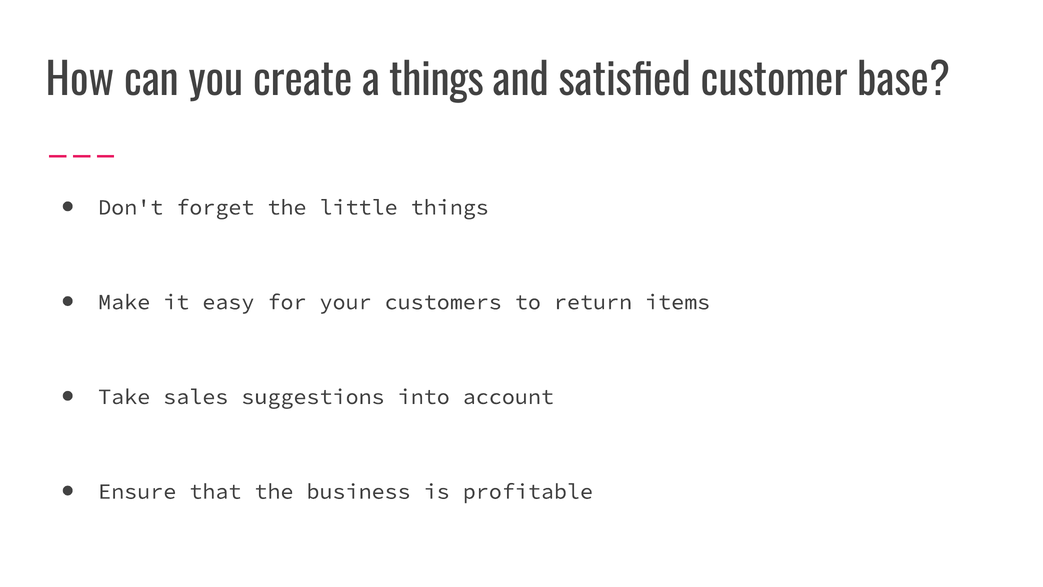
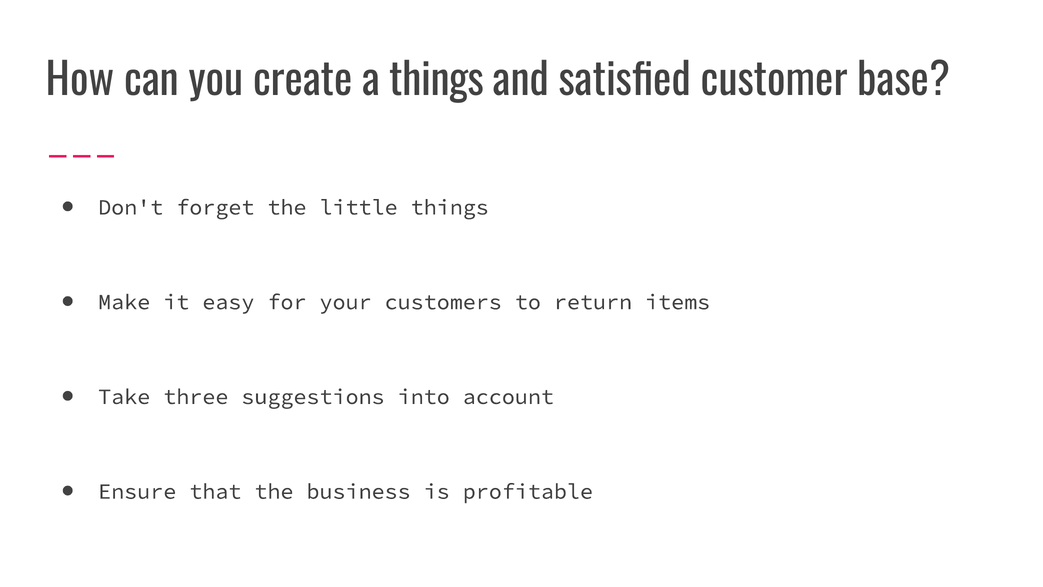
sales: sales -> three
